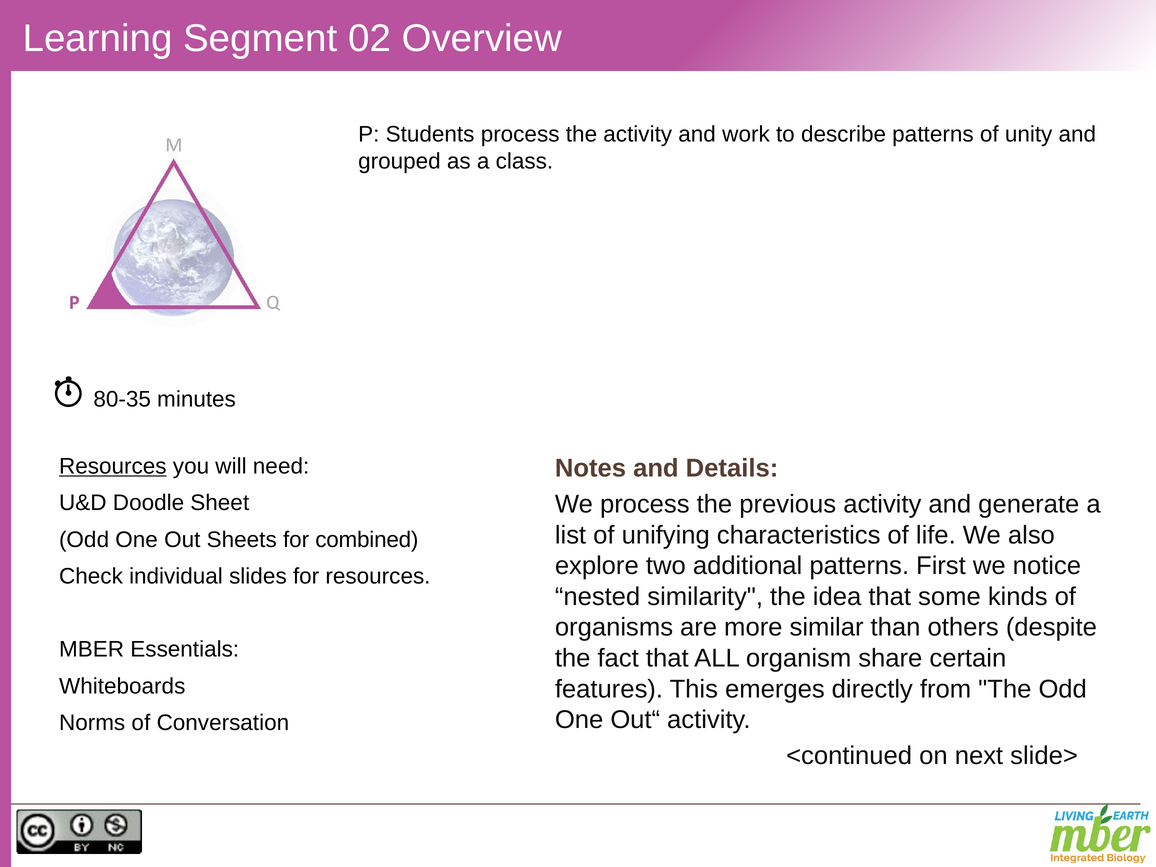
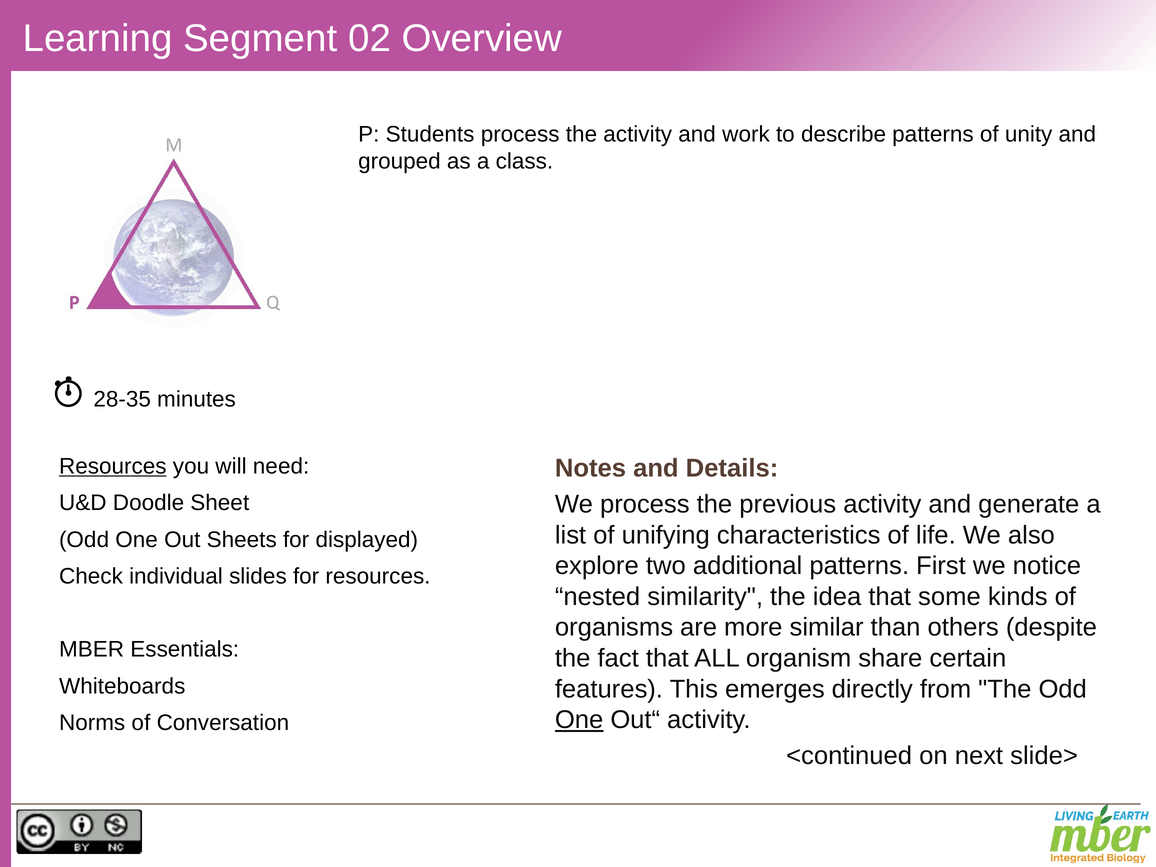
80-35: 80-35 -> 28-35
combined: combined -> displayed
One at (579, 720) underline: none -> present
